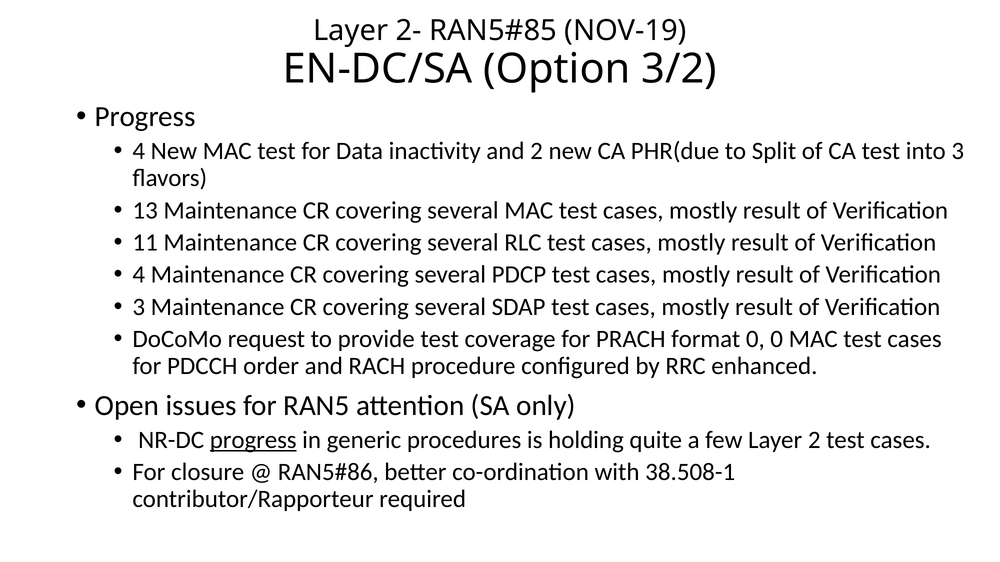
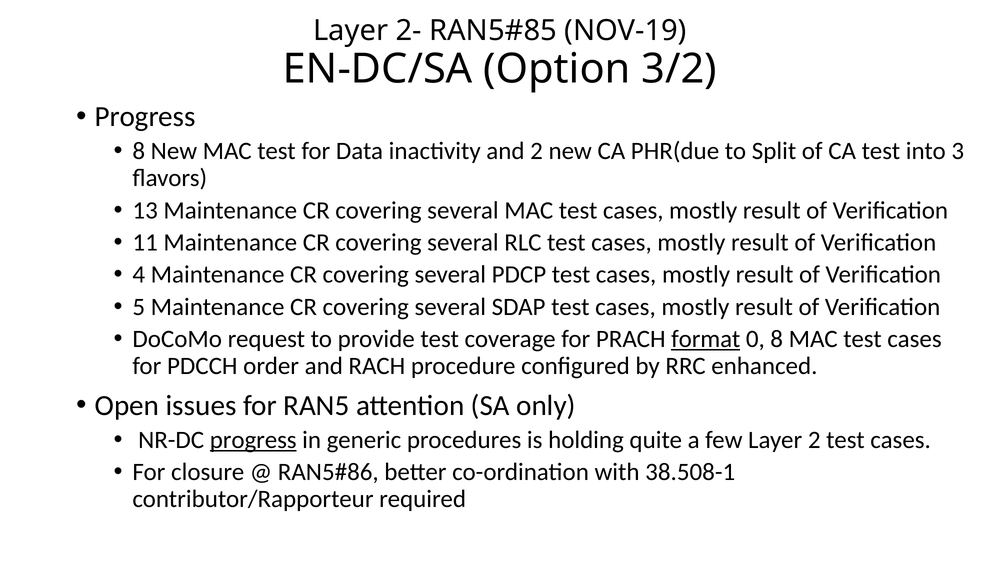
4 at (139, 151): 4 -> 8
3 at (139, 307): 3 -> 5
format underline: none -> present
0 0: 0 -> 8
